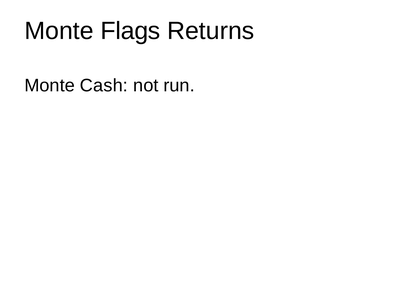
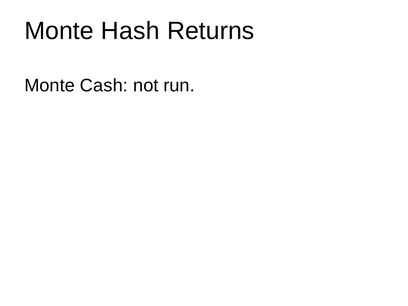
Flags: Flags -> Hash
